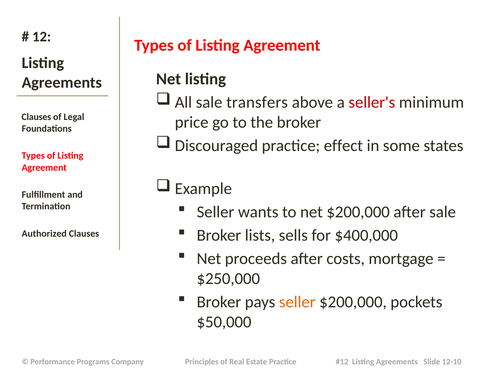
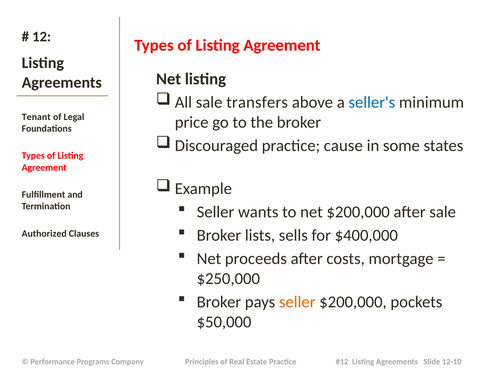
seller's colour: red -> blue
Clauses at (36, 117): Clauses -> Tenant
effect: effect -> cause
